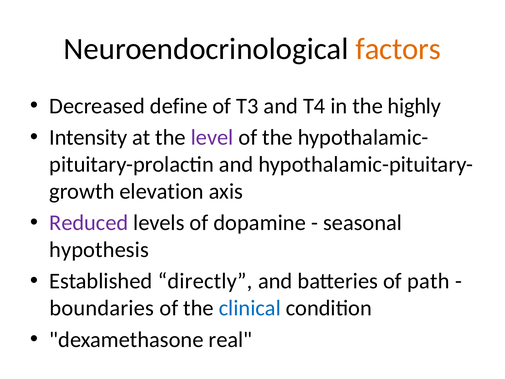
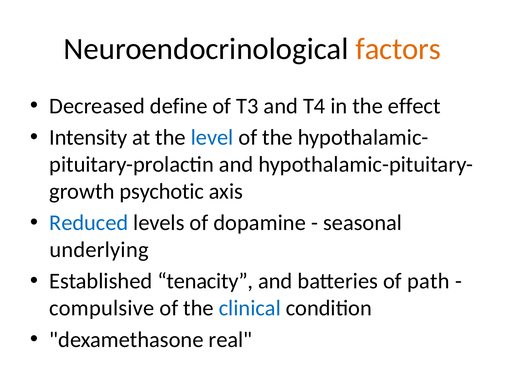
highly: highly -> effect
level colour: purple -> blue
elevation: elevation -> psychotic
Reduced colour: purple -> blue
hypothesis: hypothesis -> underlying
directly: directly -> tenacity
boundaries: boundaries -> compulsive
